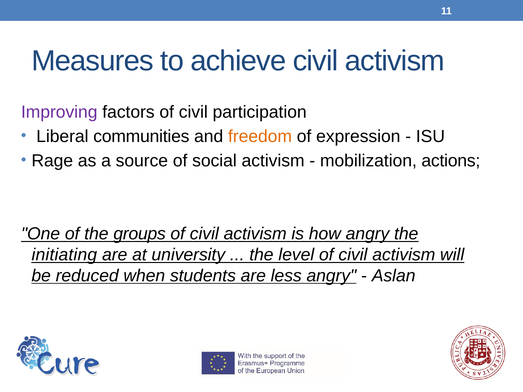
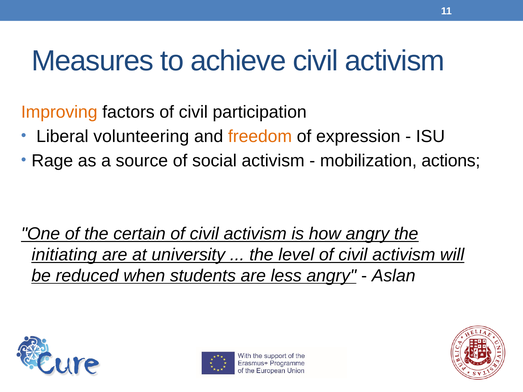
Improving colour: purple -> orange
communities: communities -> volunteering
groups: groups -> certain
